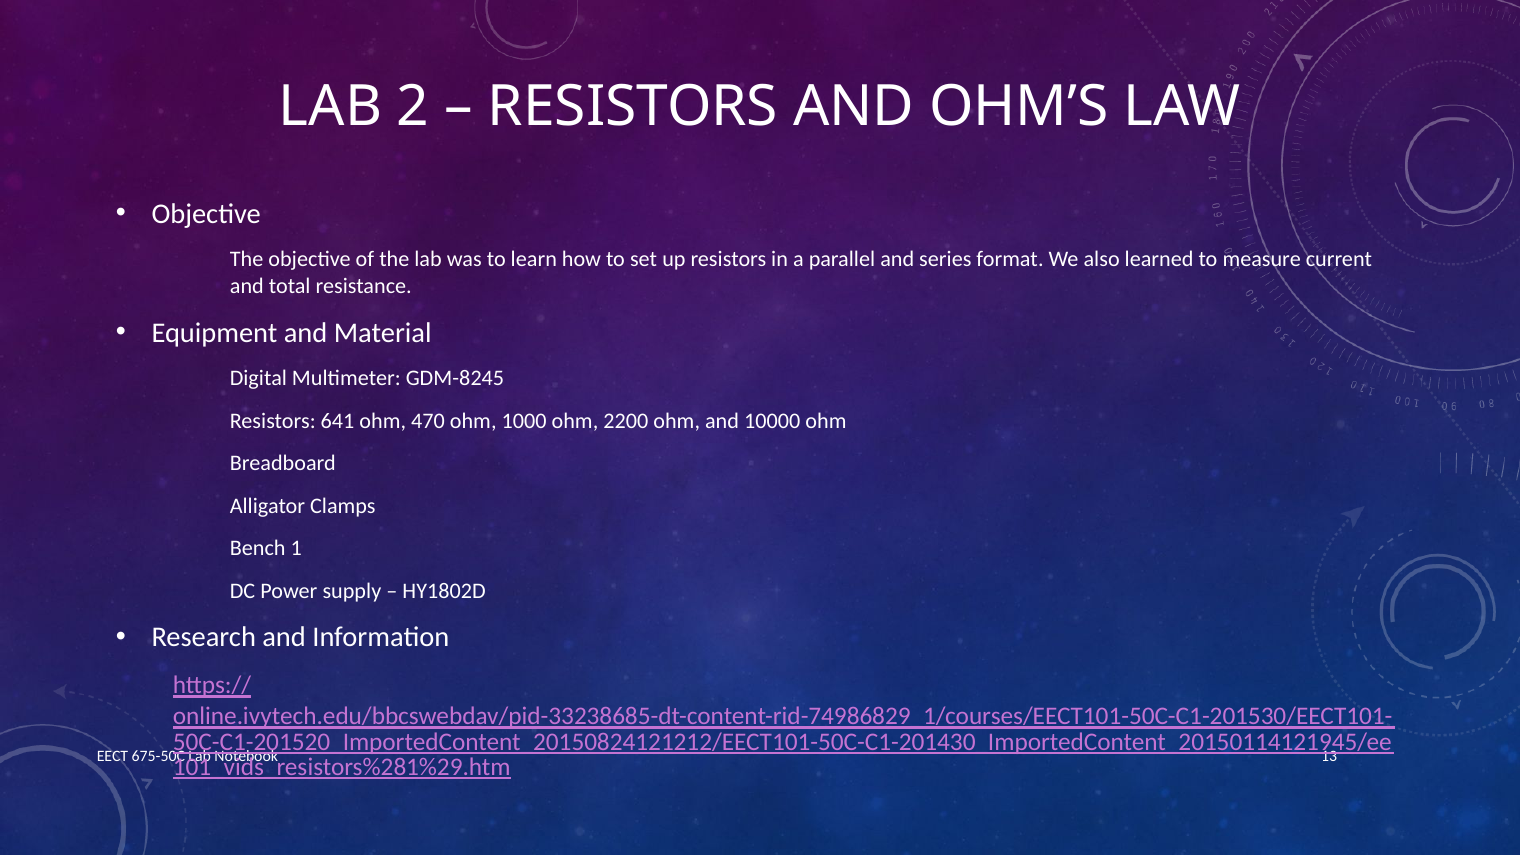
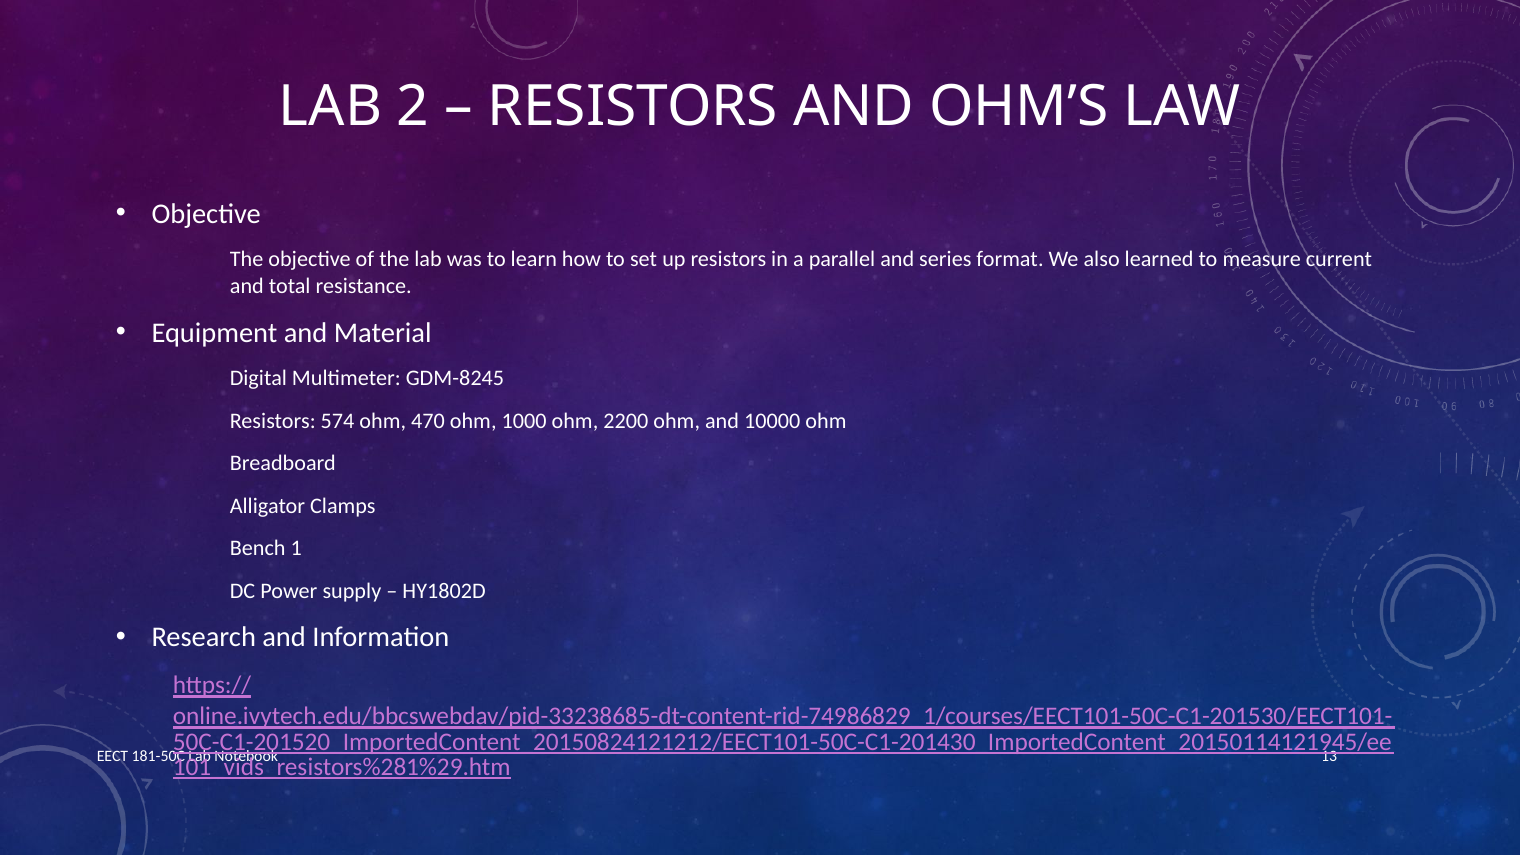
641: 641 -> 574
675-50C: 675-50C -> 181-50C
